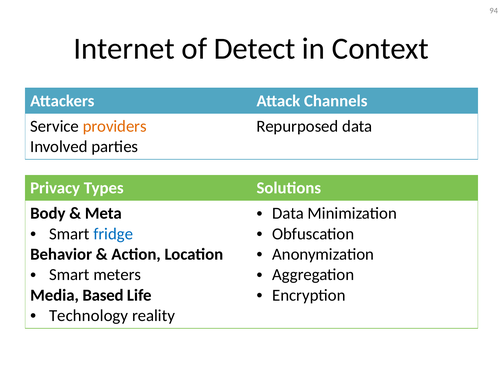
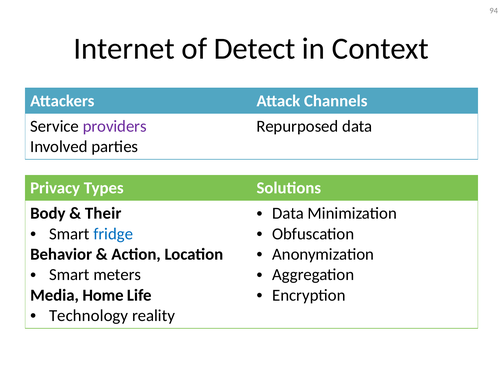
providers colour: orange -> purple
Meta: Meta -> Their
Based: Based -> Home
